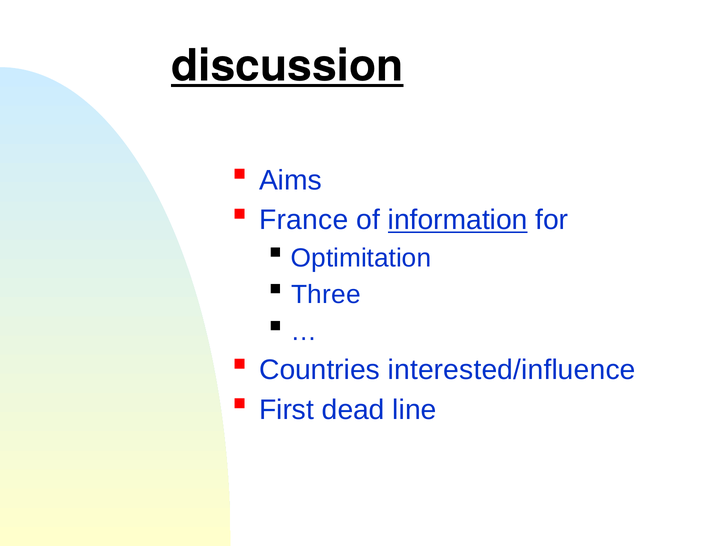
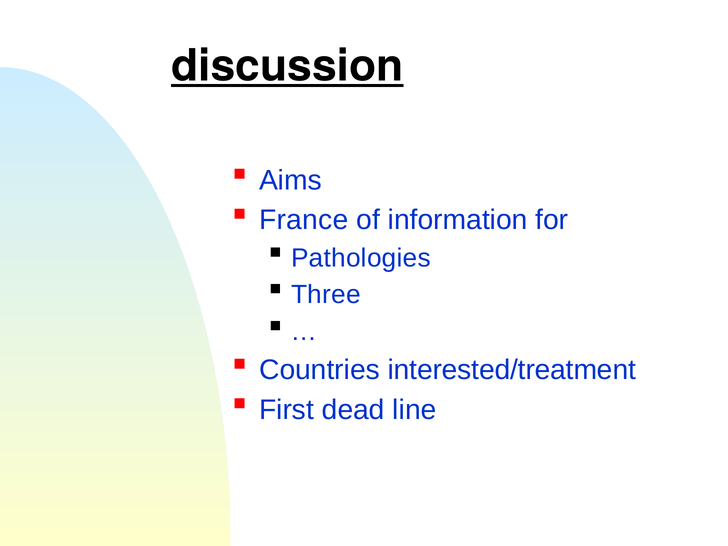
information underline: present -> none
Optimitation: Optimitation -> Pathologies
interested/influence: interested/influence -> interested/treatment
